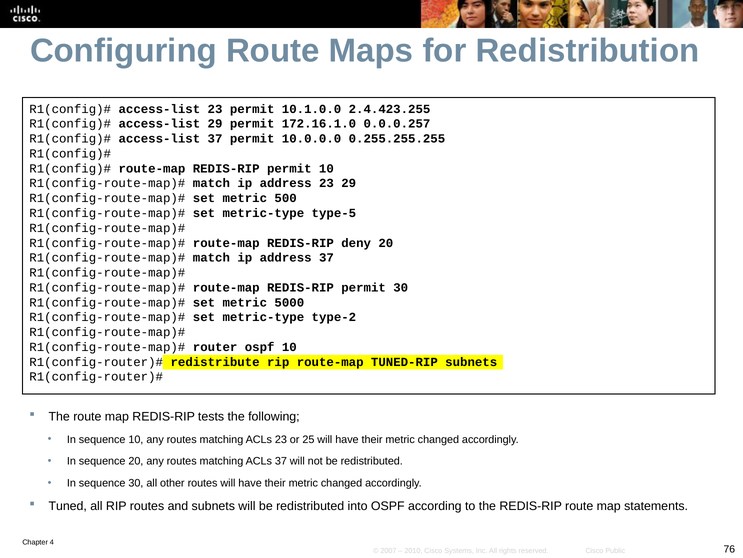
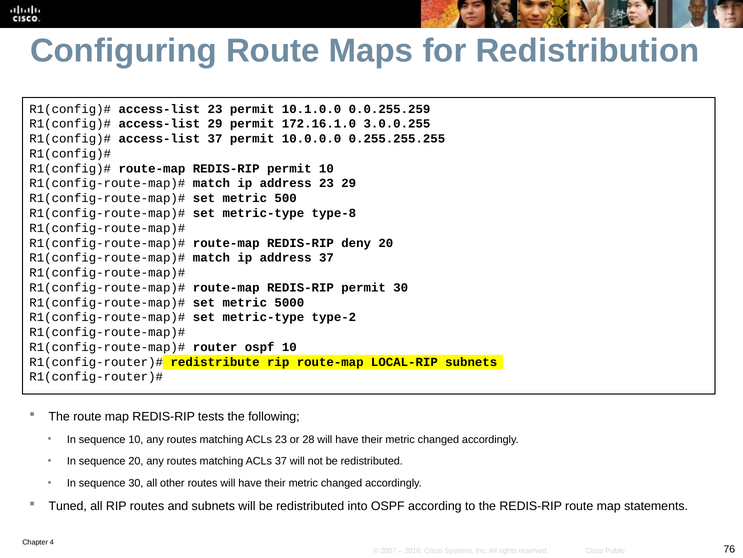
2.4.423.255: 2.4.423.255 -> 0.0.255.259
0.0.0.257: 0.0.0.257 -> 3.0.0.255
type-5: type-5 -> type-8
TUNED-RIP: TUNED-RIP -> LOCAL-RIP
25: 25 -> 28
